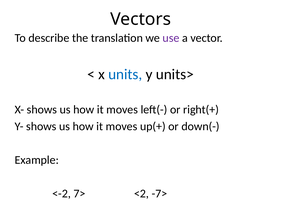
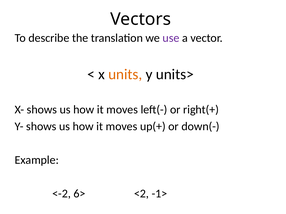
units colour: blue -> orange
7>: 7> -> 6>
-7>: -7> -> -1>
